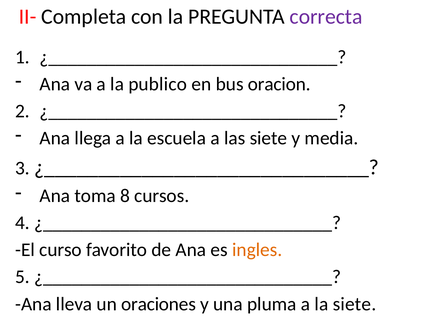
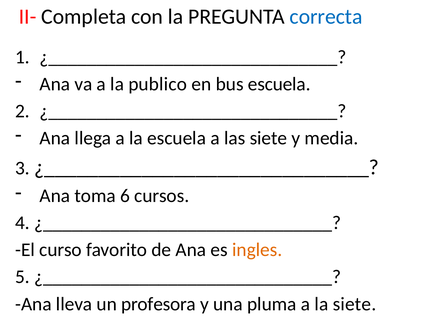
correcta colour: purple -> blue
bus oracion: oracion -> escuela
8: 8 -> 6
oraciones: oraciones -> profesora
